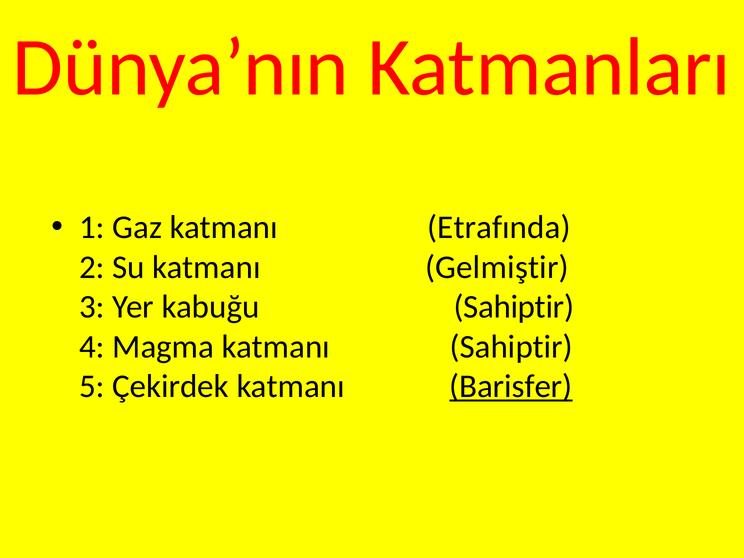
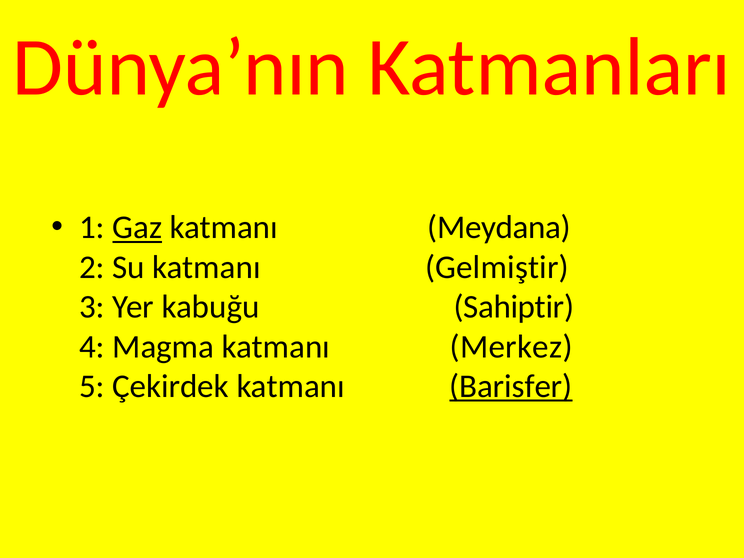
Gaz underline: none -> present
Etrafında: Etrafında -> Meydana
katmanı Sahiptir: Sahiptir -> Merkez
